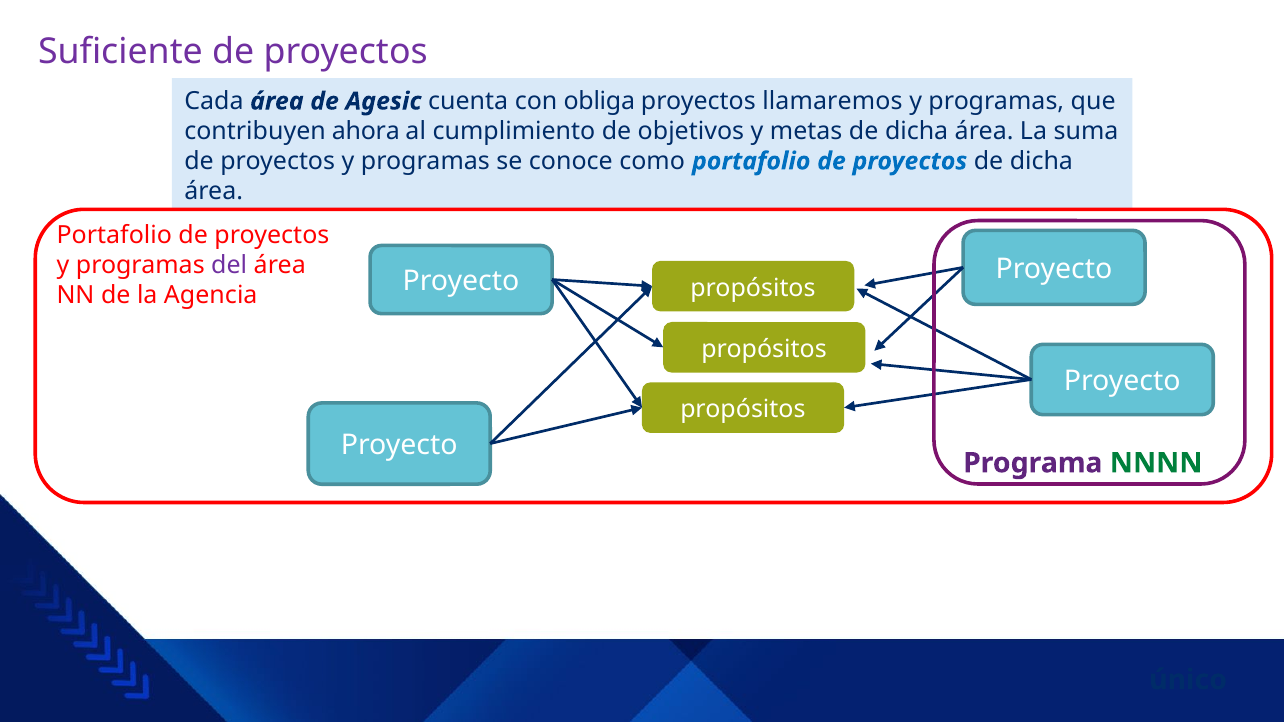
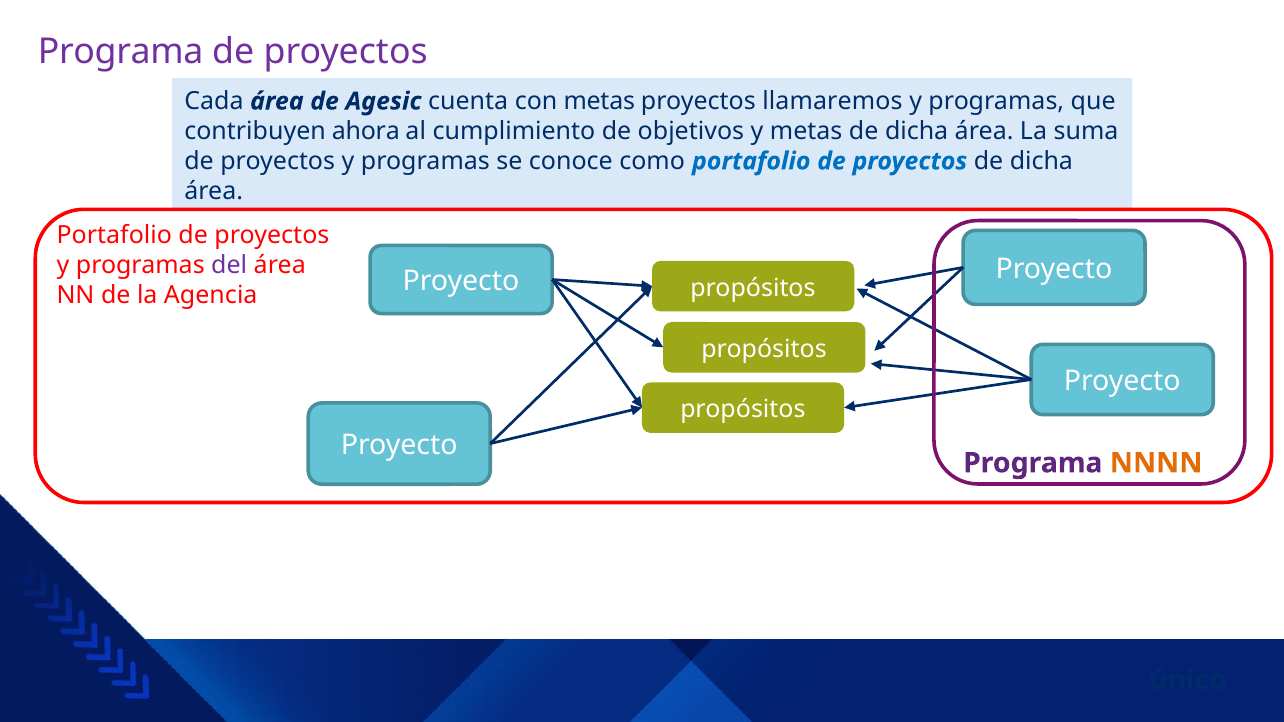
Suficiente at (120, 52): Suficiente -> Programa
con obliga: obliga -> metas
NNNN colour: green -> orange
